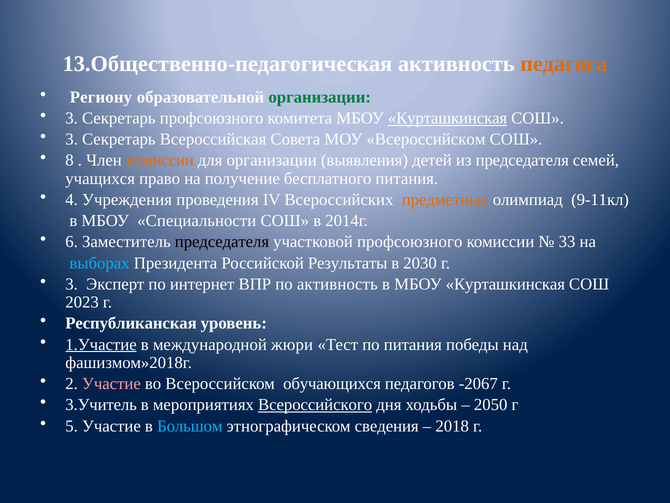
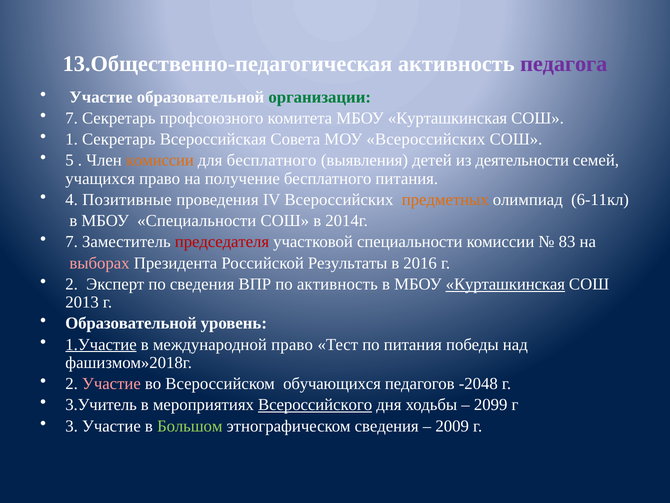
педагога colour: orange -> purple
Региону at (101, 97): Региону -> Участие
3 at (72, 118): 3 -> 7
Курташкинская at (448, 118) underline: present -> none
3 at (72, 139): 3 -> 1
МОУ Всероссийском: Всероссийском -> Всероссийских
8: 8 -> 5
для организации: организации -> бесплатного
из председателя: председателя -> деятельности
Учреждения: Учреждения -> Позитивные
9-11кл: 9-11кл -> 6-11кл
6 at (72, 242): 6 -> 7
председателя at (222, 242) colour: black -> red
участковой профсоюзного: профсоюзного -> специальности
33: 33 -> 83
выборах colour: light blue -> pink
2030: 2030 -> 2016
3 at (72, 284): 3 -> 2
по интернет: интернет -> сведения
Курташкинская at (505, 284) underline: none -> present
2023: 2023 -> 2013
Республиканская at (131, 323): Республиканская -> Образовательной
международной жюри: жюри -> право
-2067: -2067 -> -2048
2050: 2050 -> 2099
5: 5 -> 3
Большом colour: light blue -> light green
2018: 2018 -> 2009
